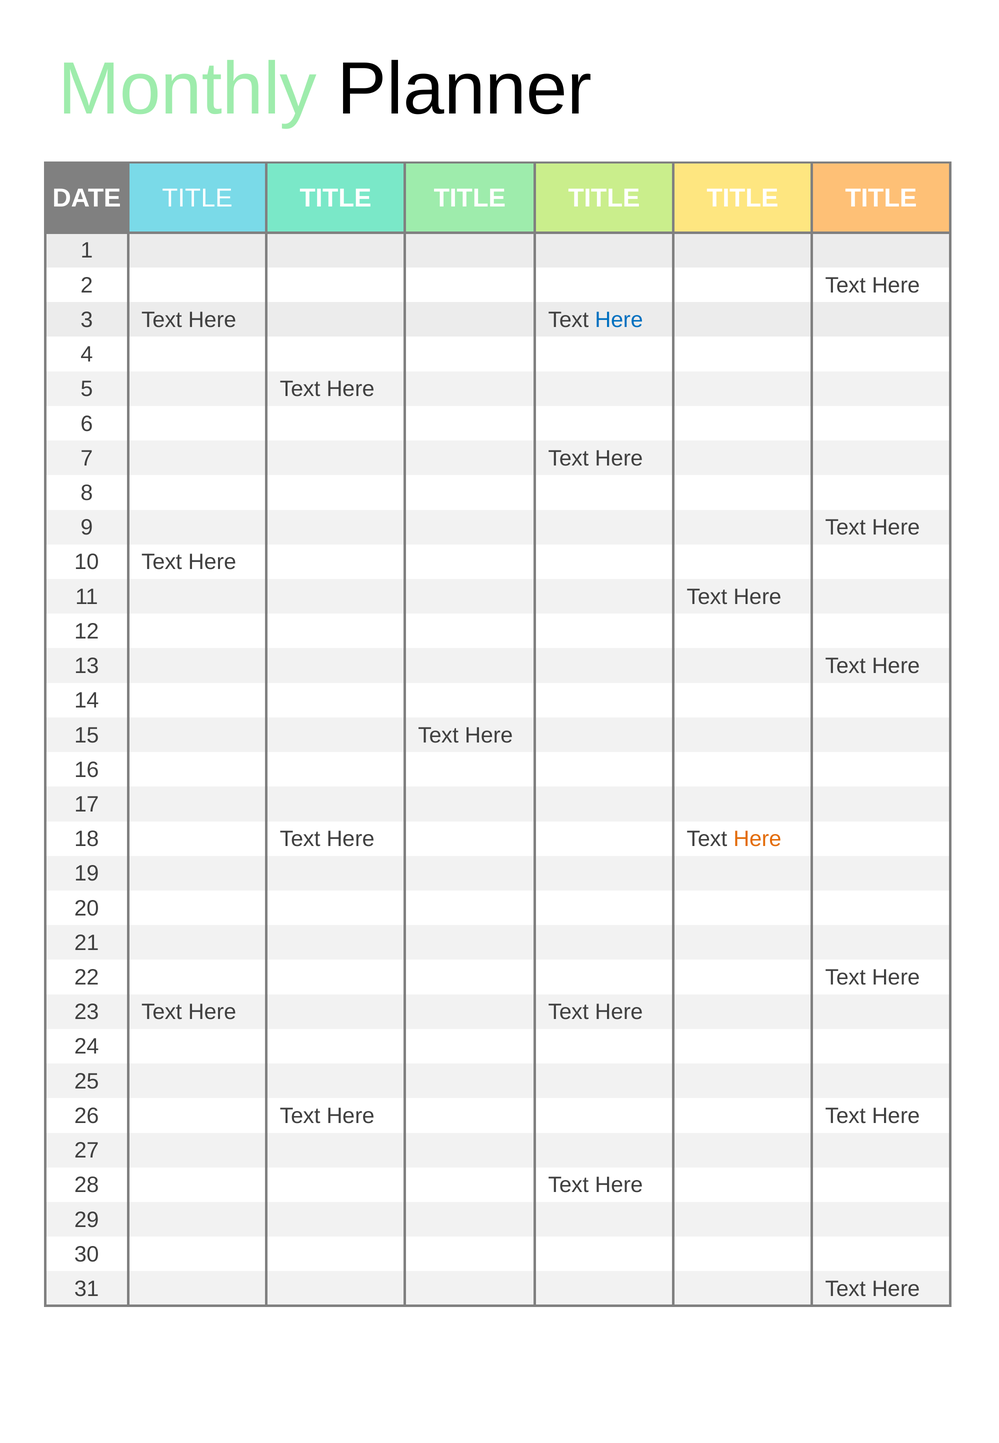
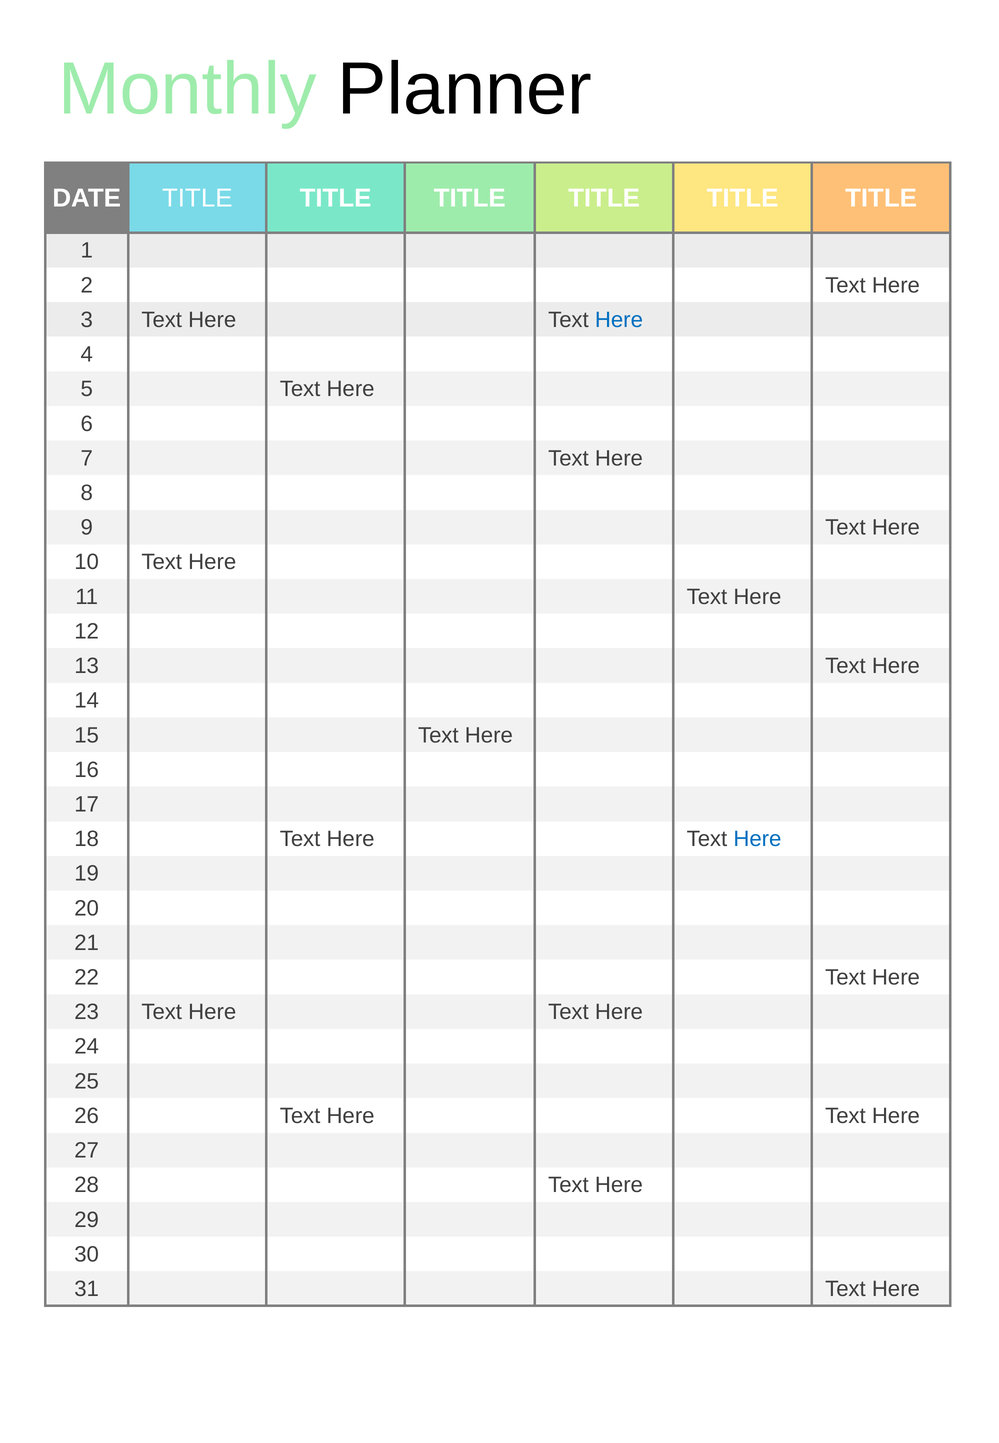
Here at (757, 839) colour: orange -> blue
